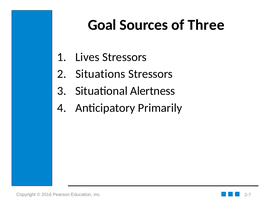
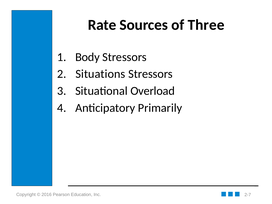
Goal: Goal -> Rate
Lives: Lives -> Body
Alertness: Alertness -> Overload
